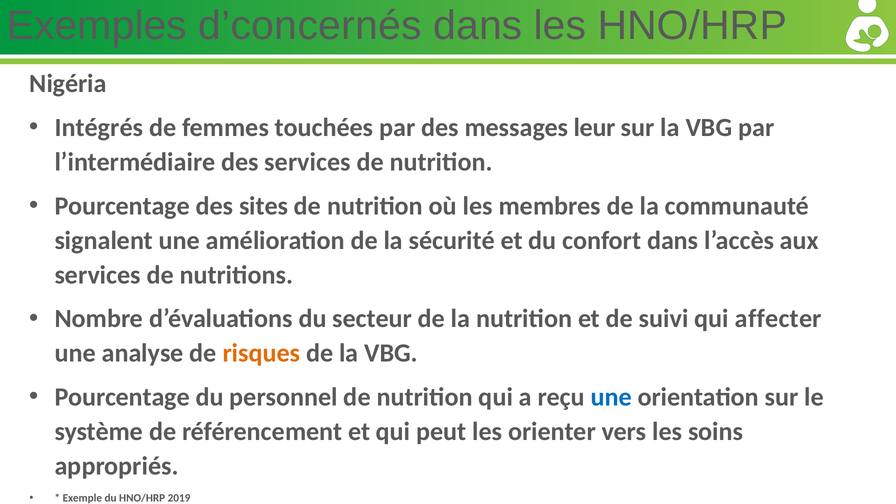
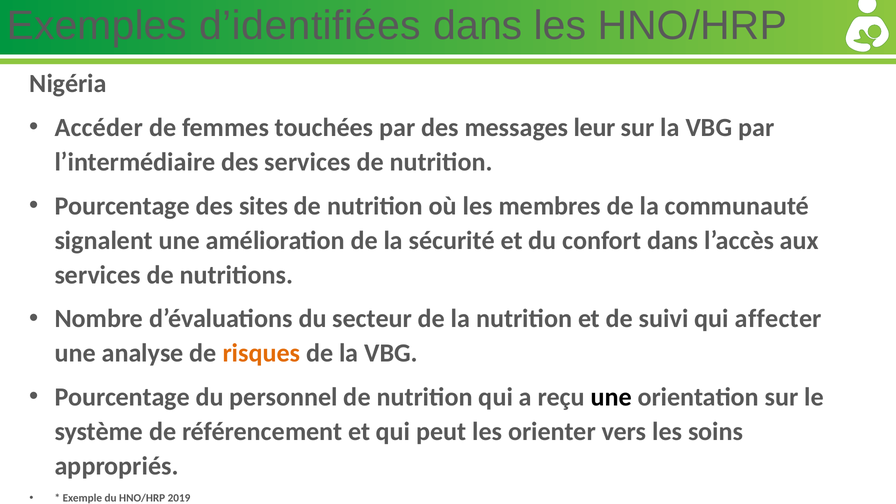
d’concernés: d’concernés -> d’identifiées
Intégrés: Intégrés -> Accéder
une at (611, 397) colour: blue -> black
